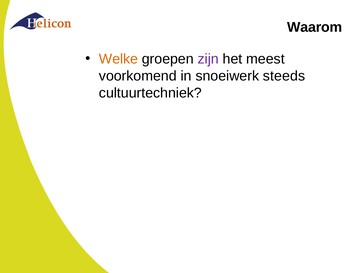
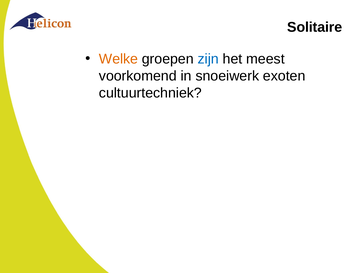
Waarom: Waarom -> Solitaire
zijn colour: purple -> blue
steeds: steeds -> exoten
